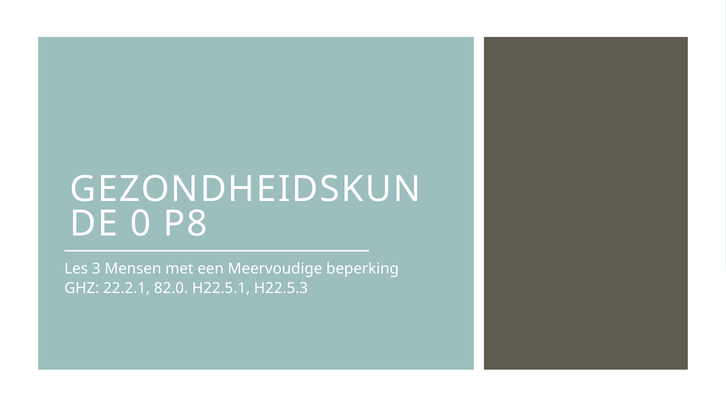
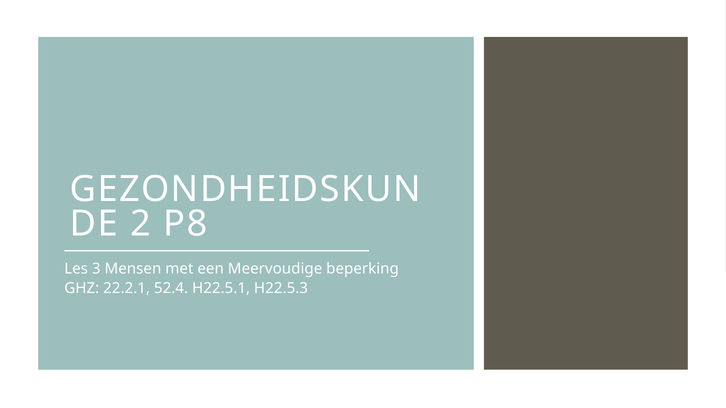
0: 0 -> 2
82.0: 82.0 -> 52.4
